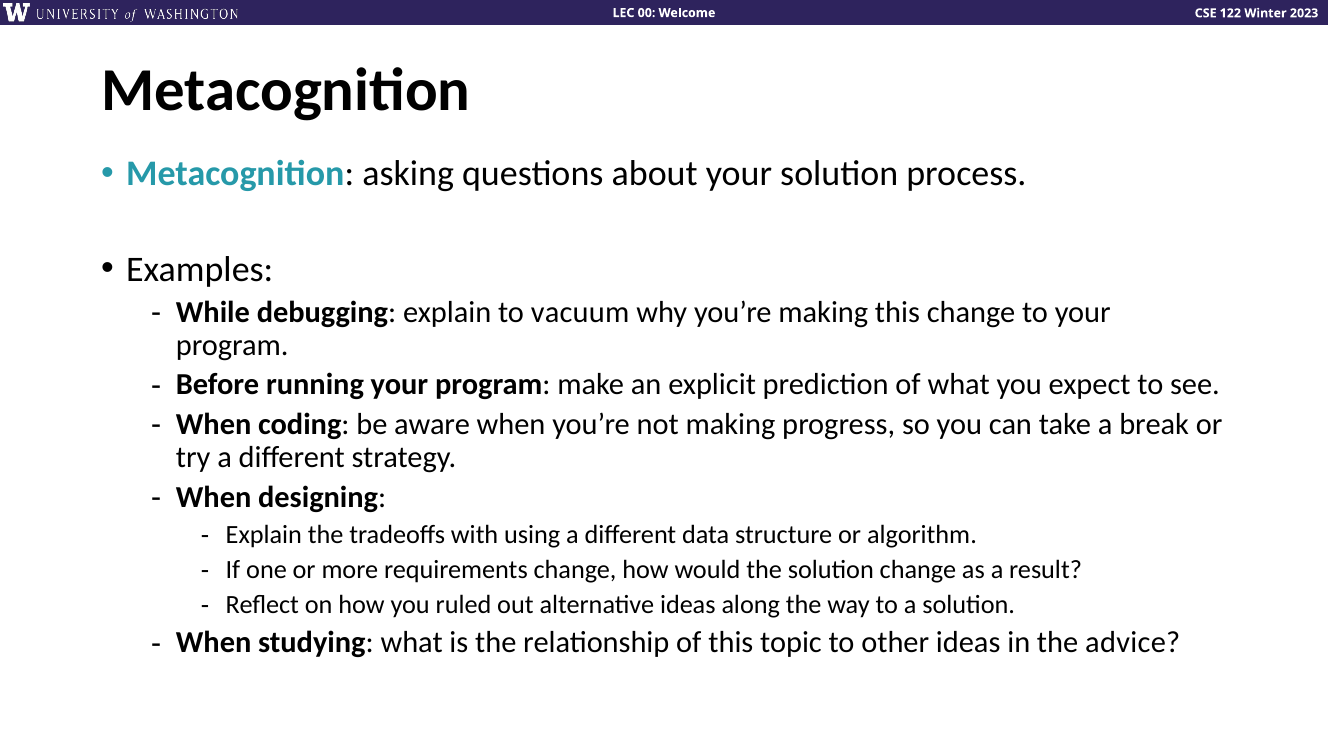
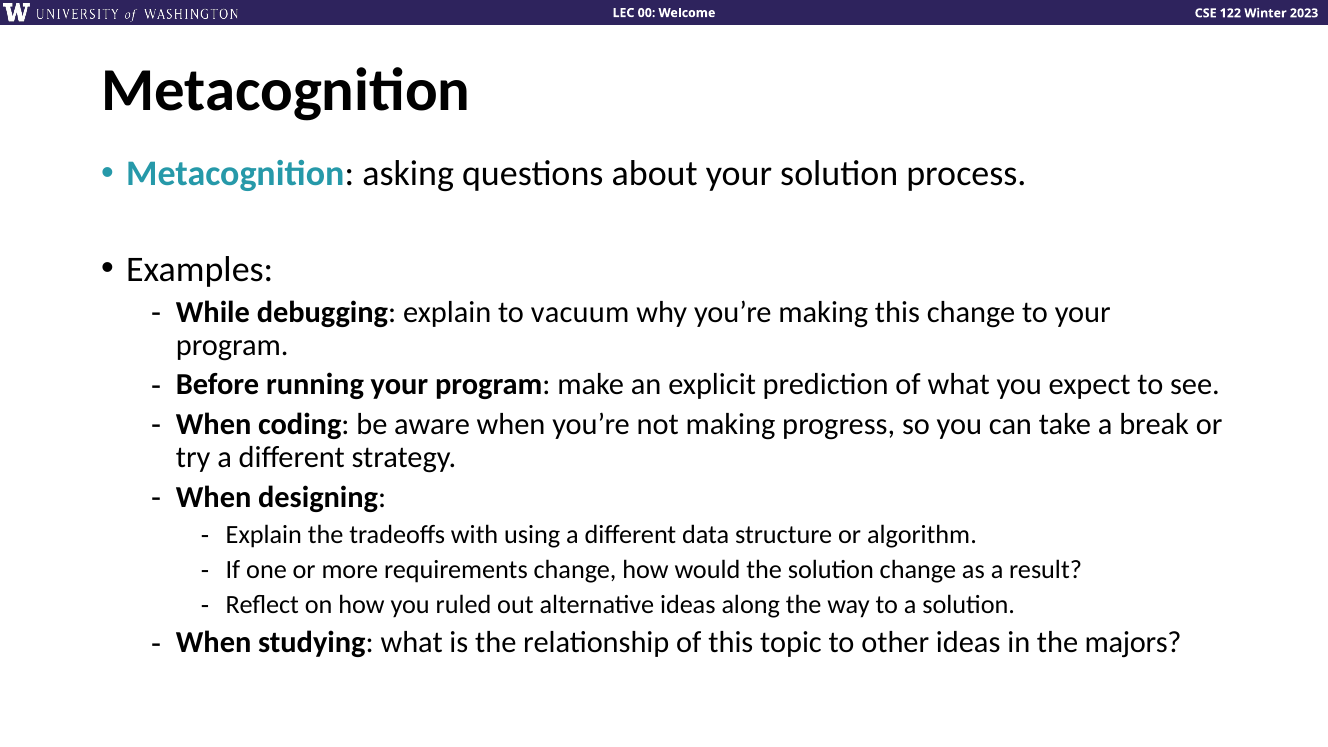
advice: advice -> majors
